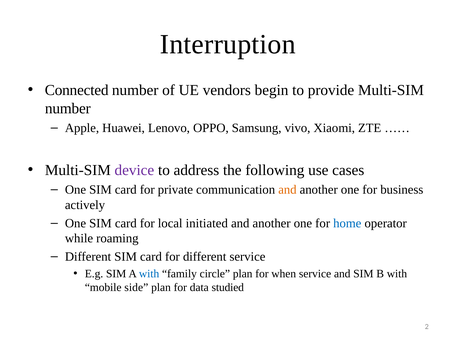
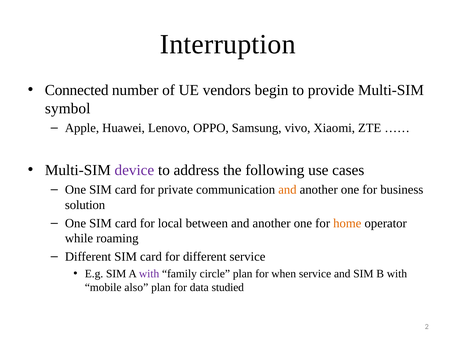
number at (68, 108): number -> symbol
actively: actively -> solution
initiated: initiated -> between
home colour: blue -> orange
with at (149, 274) colour: blue -> purple
side: side -> also
